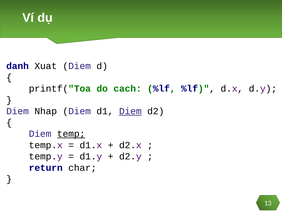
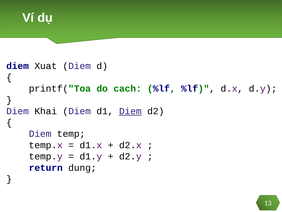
danh at (18, 66): danh -> diem
Nhap: Nhap -> Khai
temp underline: present -> none
char: char -> dung
